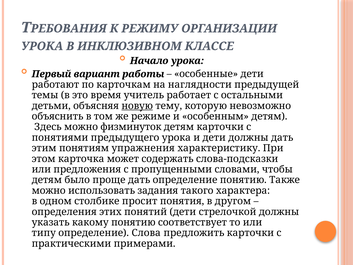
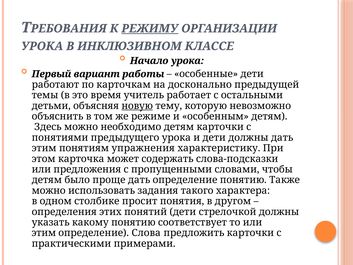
РЕЖИМУ underline: none -> present
наглядности: наглядности -> досконально
физминуток: физминуток -> необходимо
типу at (44, 233): типу -> этим
